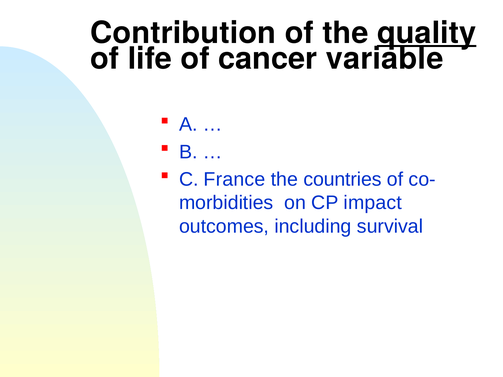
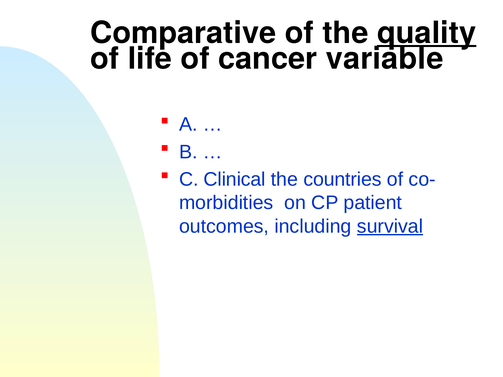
Contribution: Contribution -> Comparative
France: France -> Clinical
impact: impact -> patient
survival underline: none -> present
